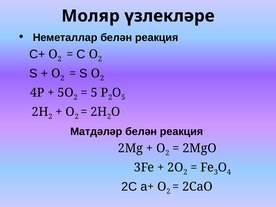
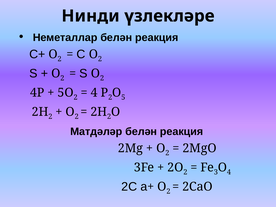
Моляр: Моляр -> Нинди
5 at (94, 93): 5 -> 4
